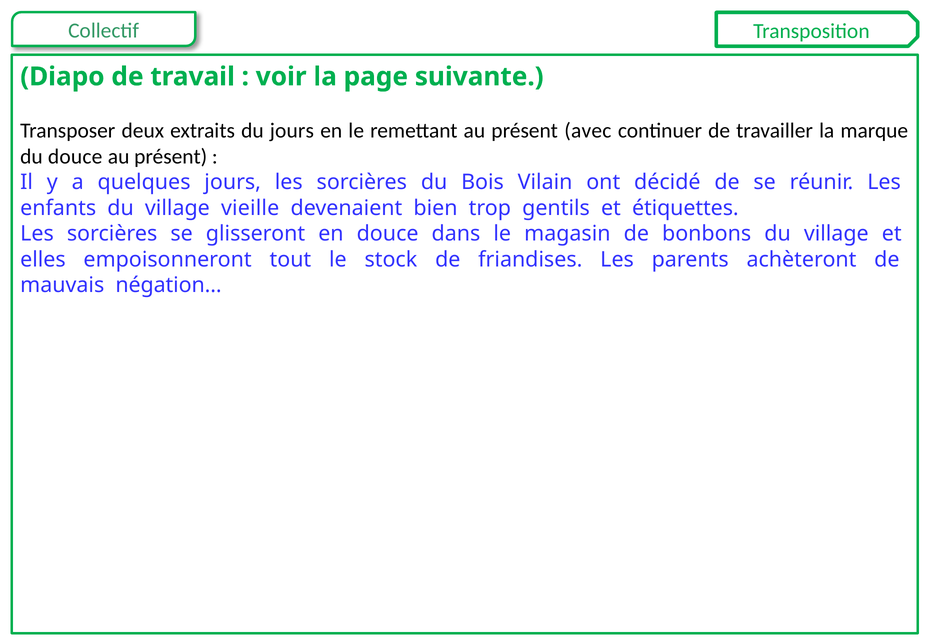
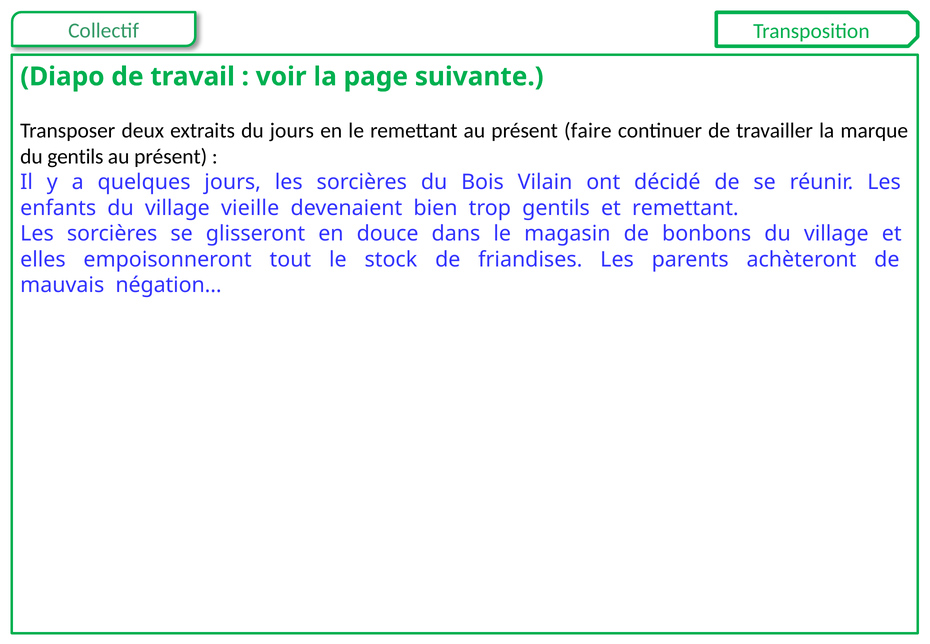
avec: avec -> faire
du douce: douce -> gentils
et étiquettes: étiquettes -> remettant
